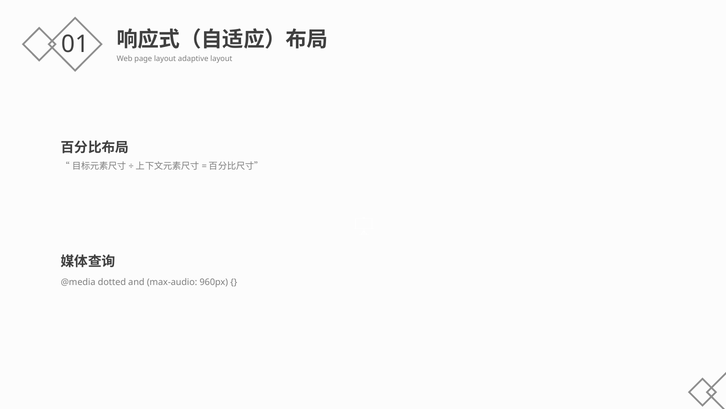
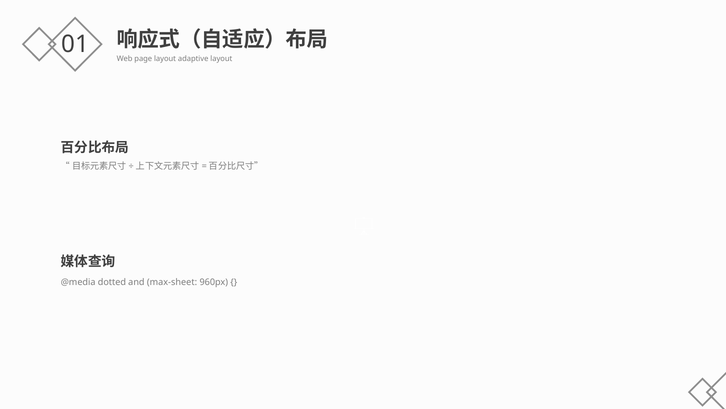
max-audio: max-audio -> max-sheet
